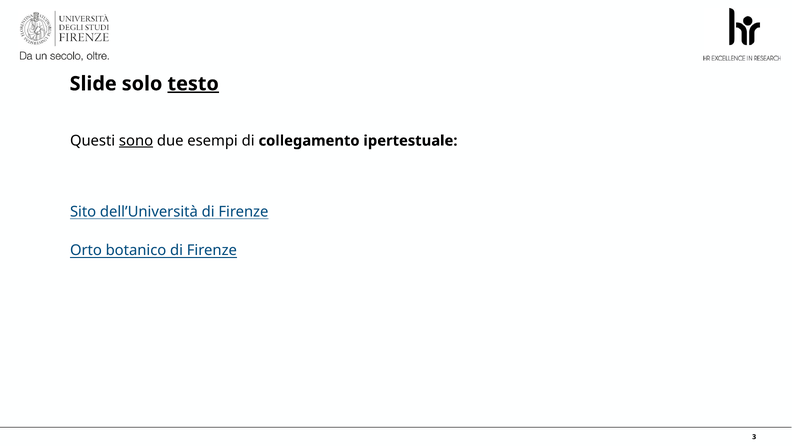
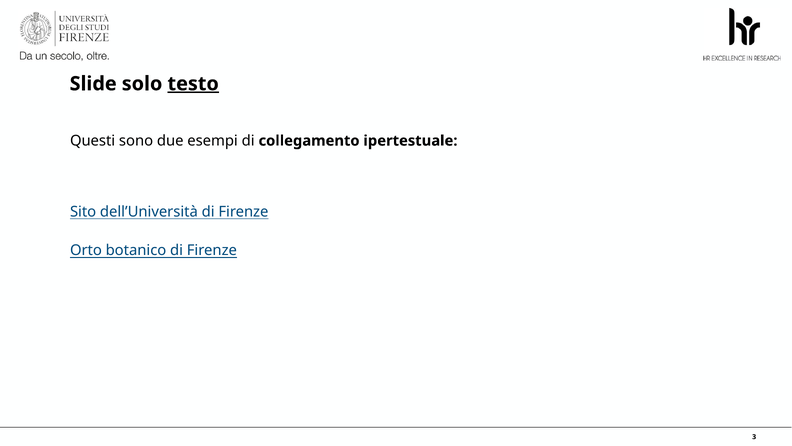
sono underline: present -> none
